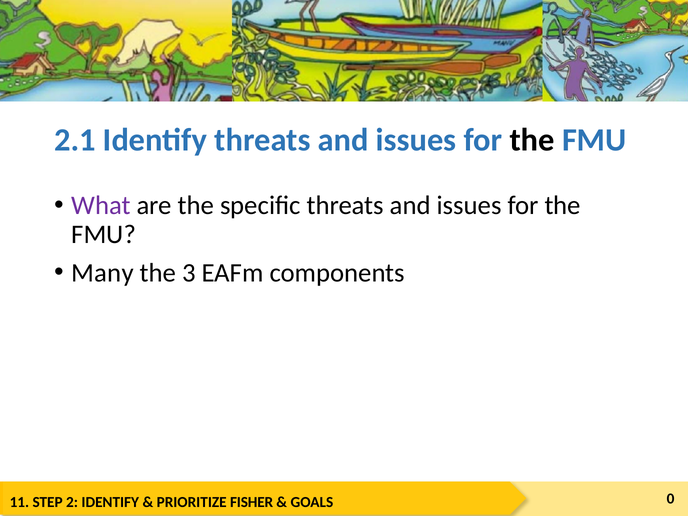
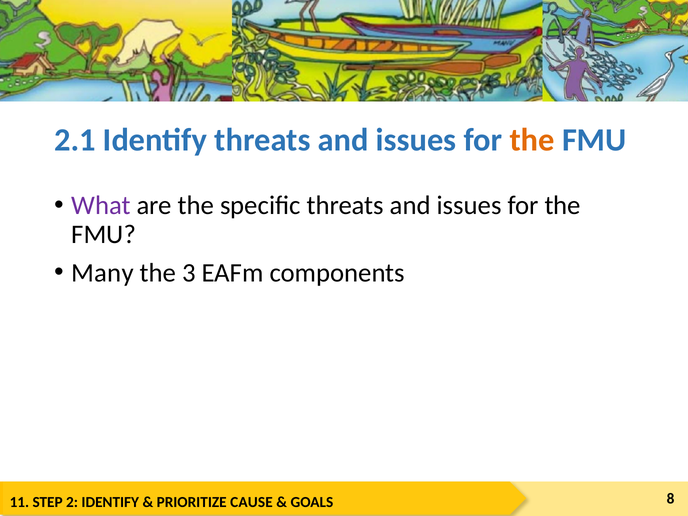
the at (532, 140) colour: black -> orange
FISHER: FISHER -> CAUSE
0: 0 -> 8
